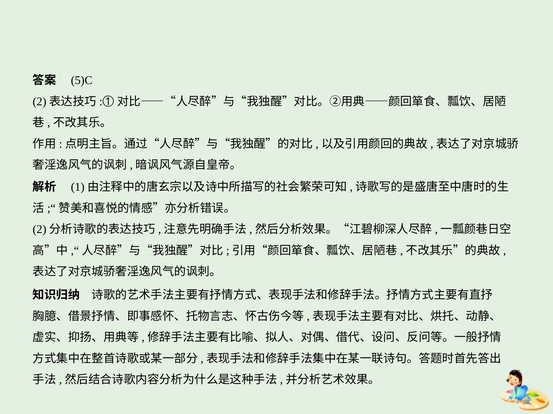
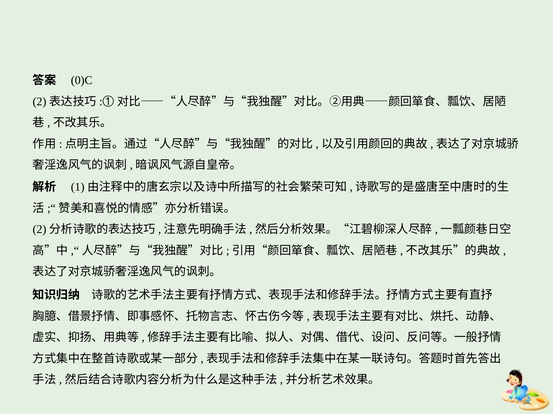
5)C: 5)C -> 0)C
